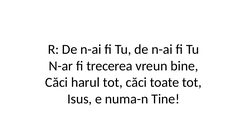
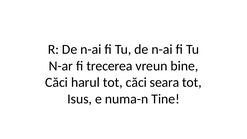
toate: toate -> seara
